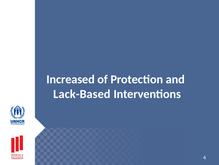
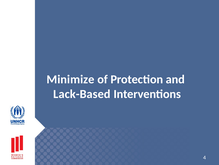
Increased: Increased -> Minimize
